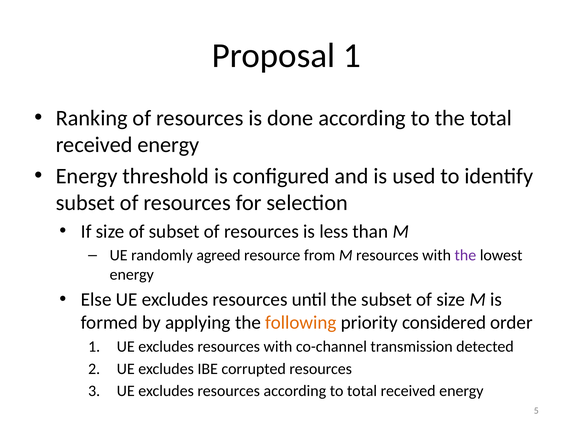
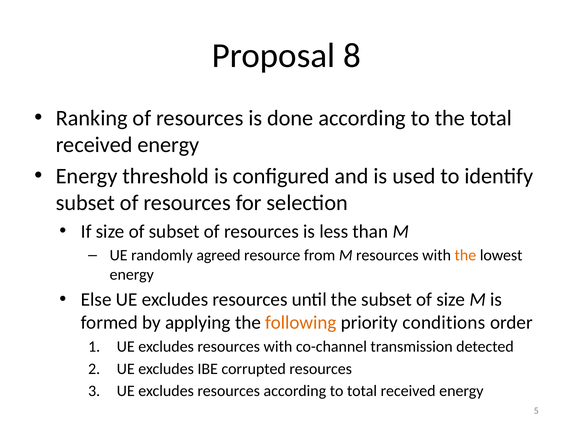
Proposal 1: 1 -> 8
the at (465, 255) colour: purple -> orange
considered: considered -> conditions
